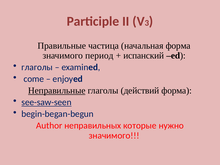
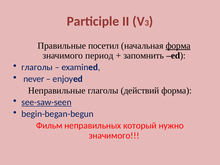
частица: частица -> посетил
форма at (178, 46) underline: none -> present
испанский: испанский -> запомнить
come: come -> never
Неправильные underline: present -> none
Author: Author -> Фильм
которые: которые -> который
